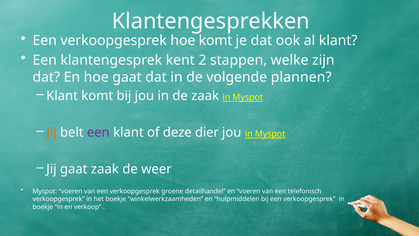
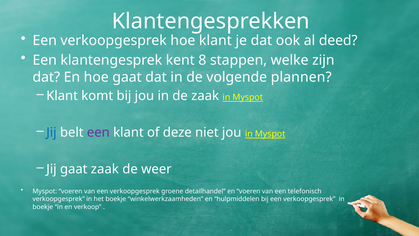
hoe komt: komt -> klant
al klant: klant -> deed
2: 2 -> 8
Jij at (51, 132) colour: orange -> blue
dier: dier -> niet
